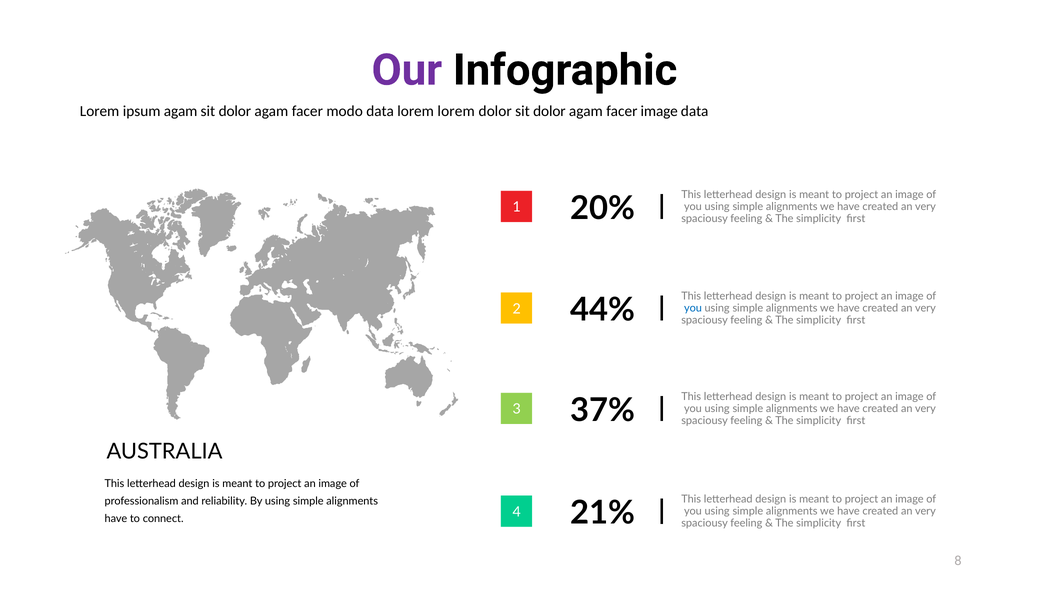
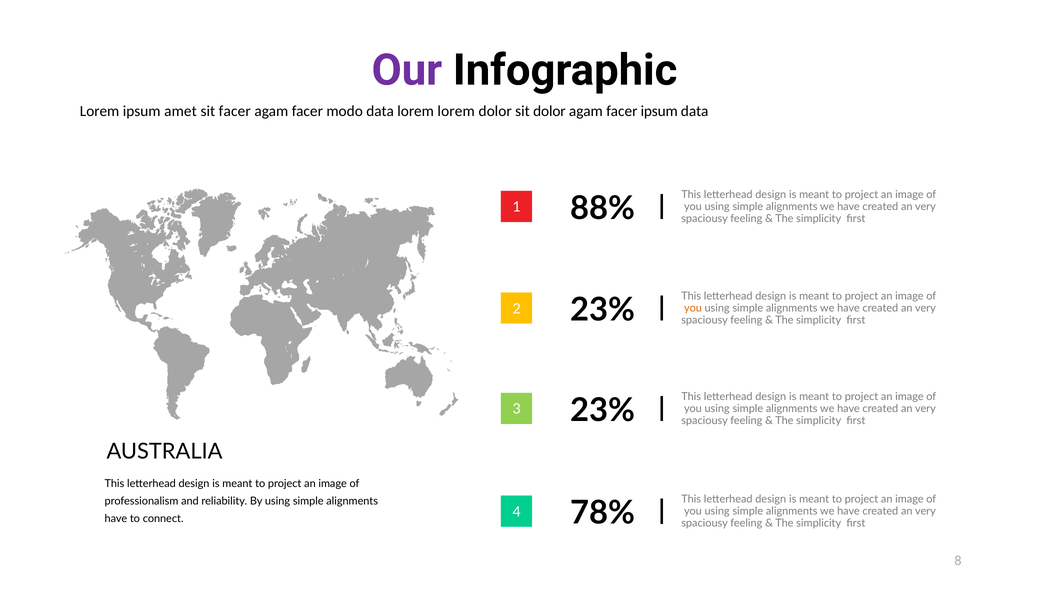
ipsum agam: agam -> amet
dolor at (235, 111): dolor -> facer
facer image: image -> ipsum
20%: 20% -> 88%
2 44%: 44% -> 23%
you at (693, 308) colour: blue -> orange
3 37%: 37% -> 23%
21%: 21% -> 78%
